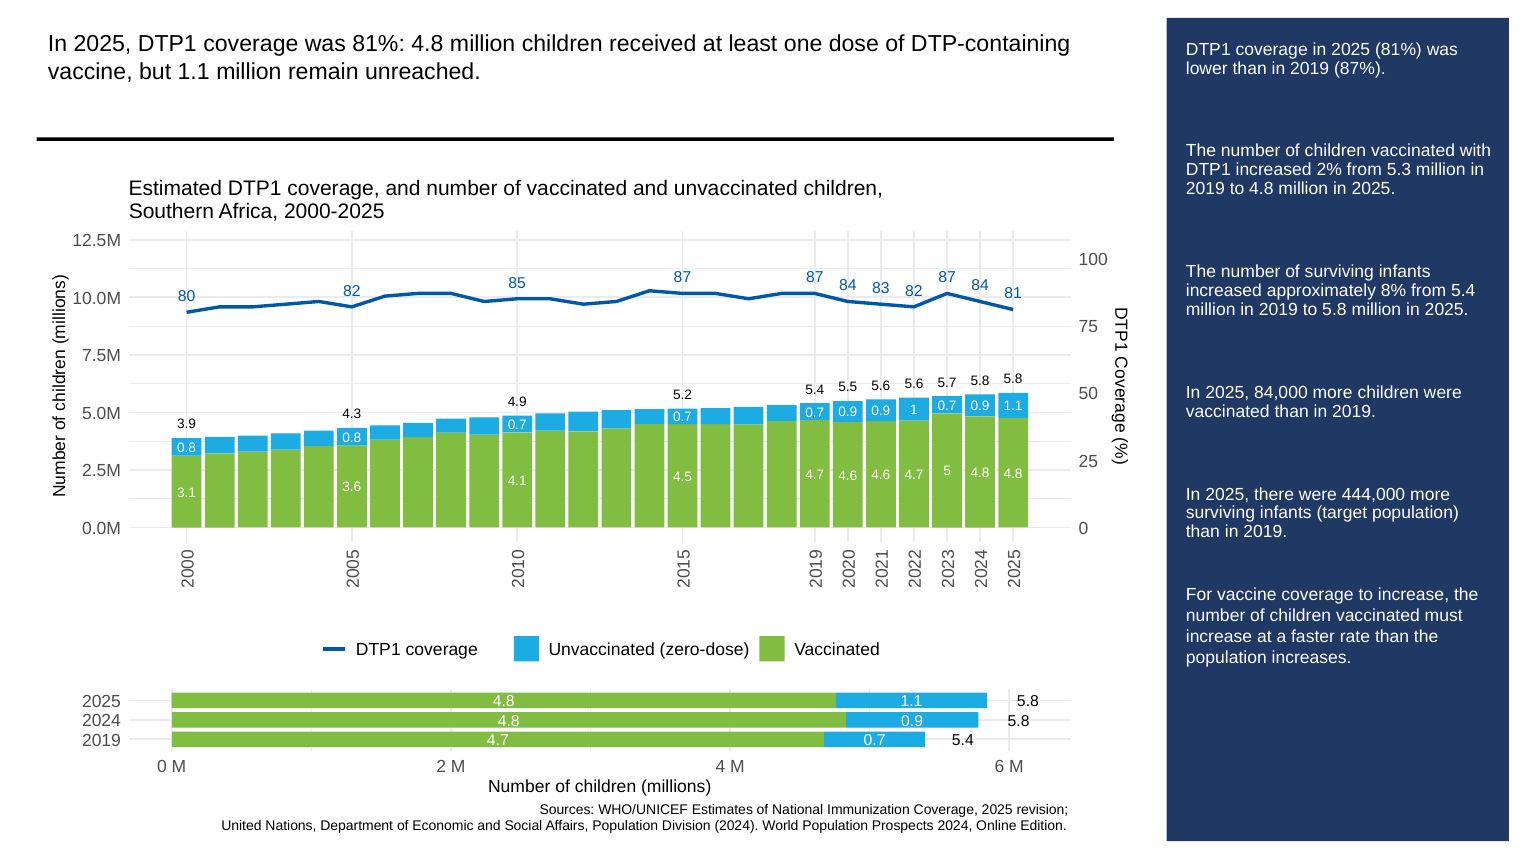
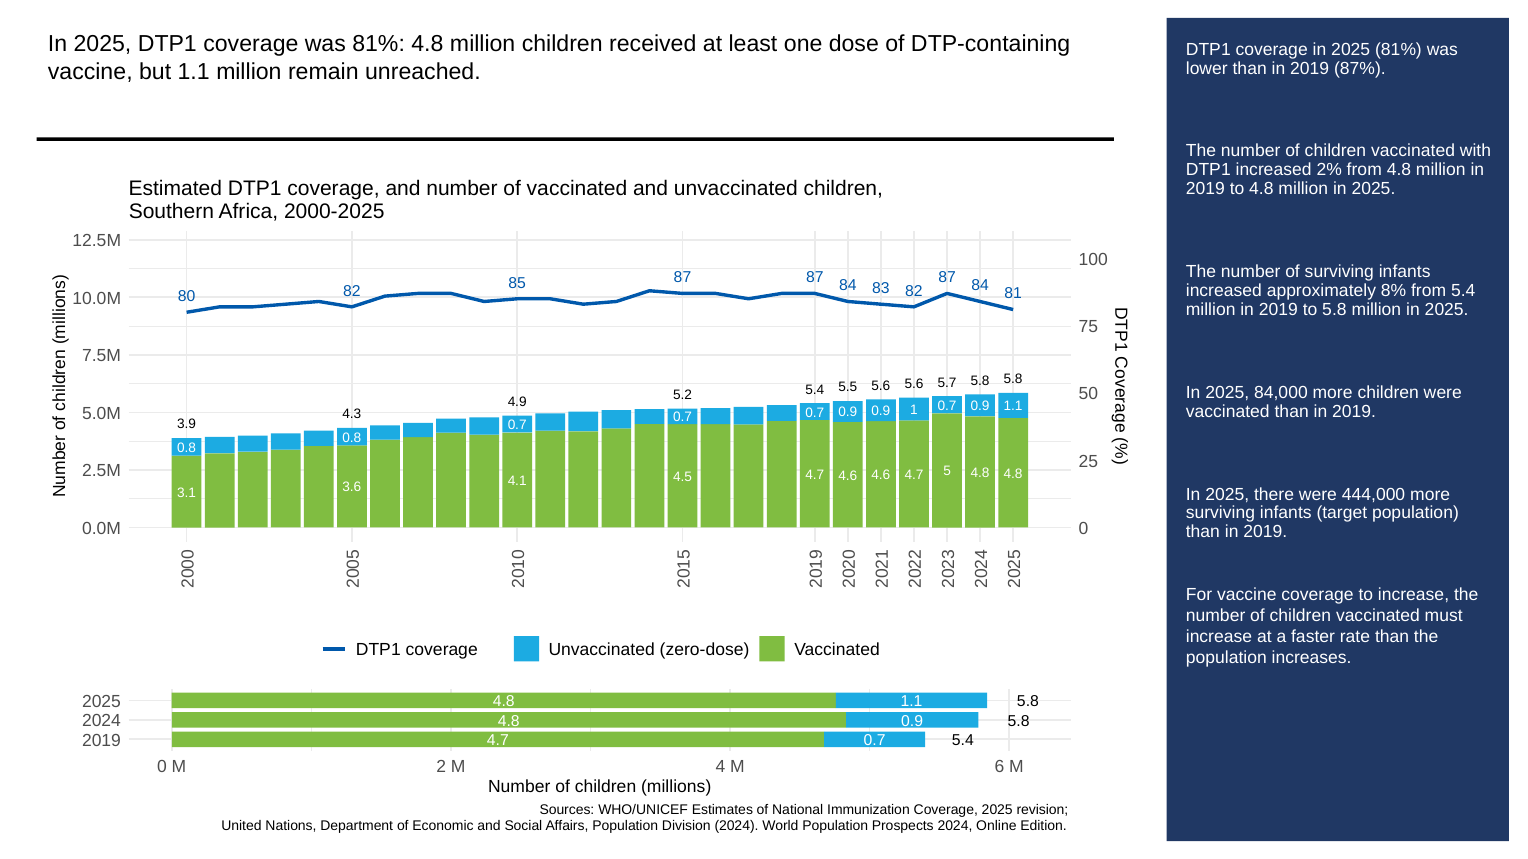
from 5.3: 5.3 -> 4.8
